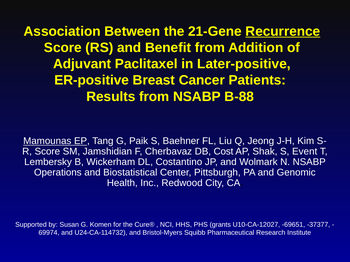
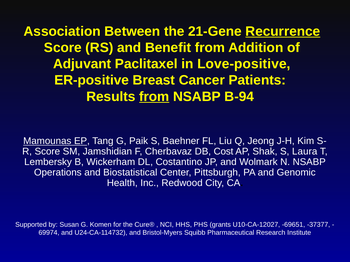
Later-positive: Later-positive -> Love-positive
from at (154, 97) underline: none -> present
B-88: B-88 -> B-94
Event: Event -> Laura
